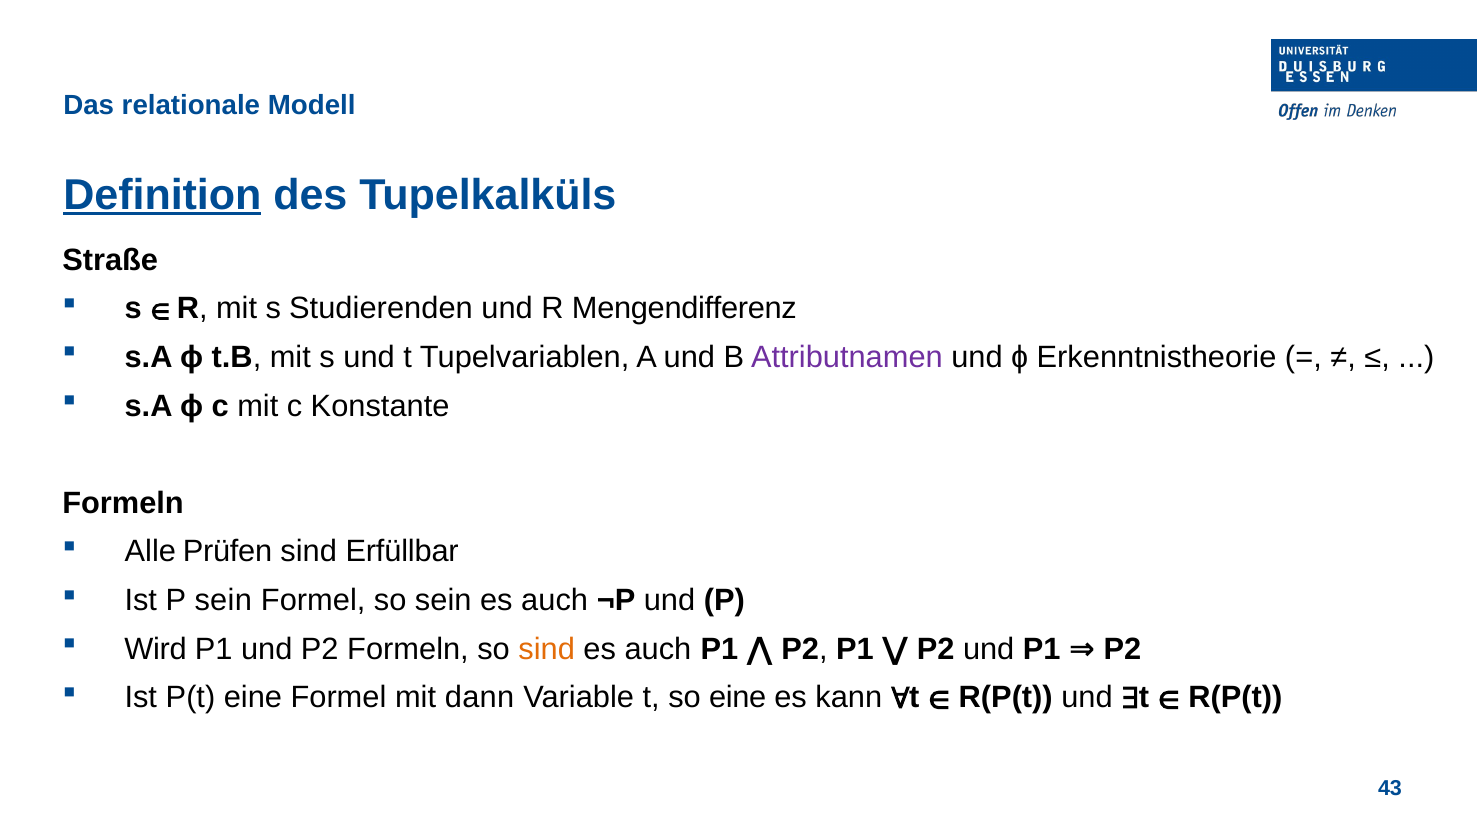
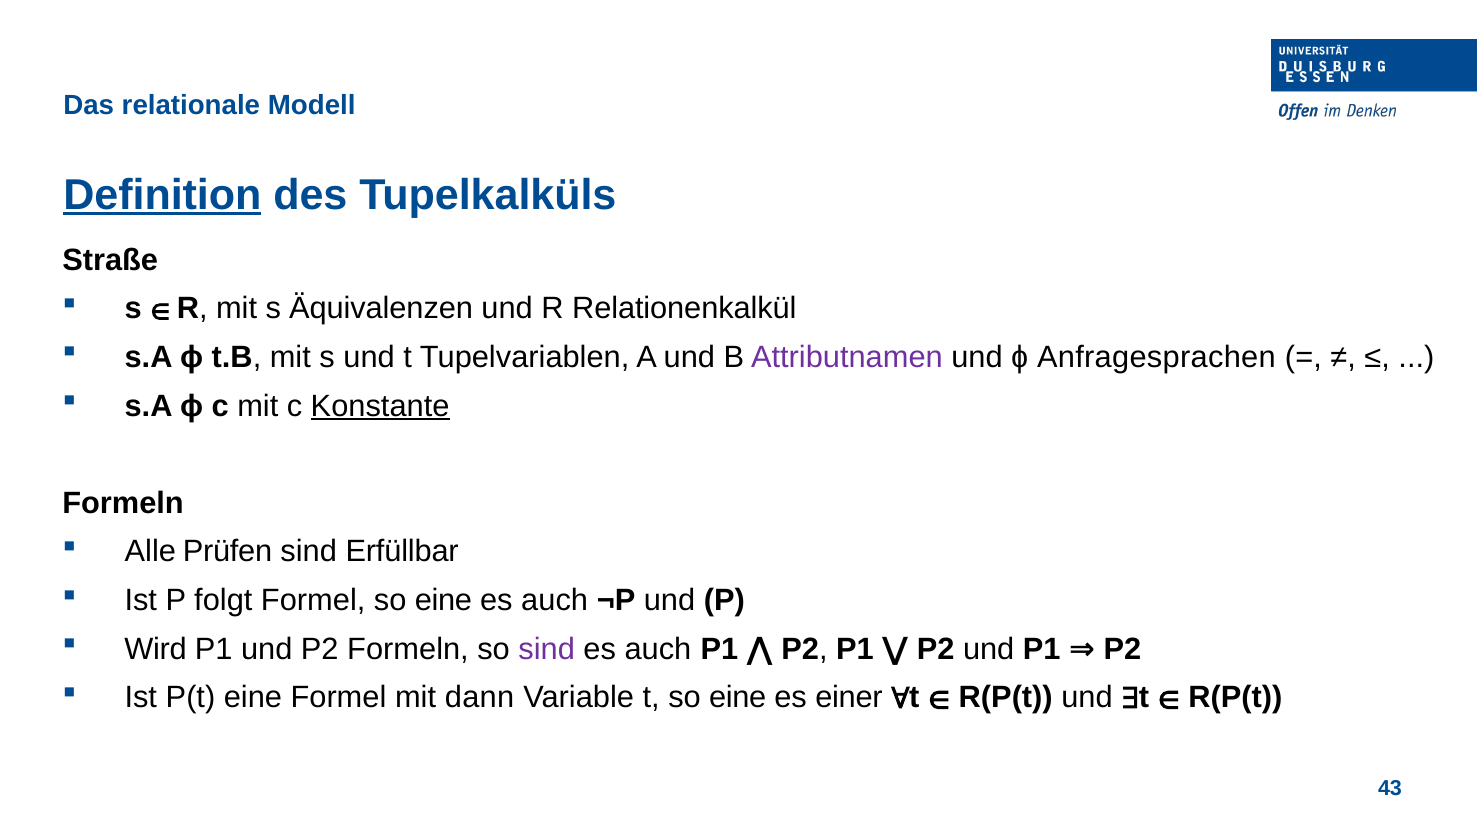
Studierenden: Studierenden -> Äquivalenzen
Mengendifferenz: Mengendifferenz -> Relationenkalkül
Erkenntnistheorie: Erkenntnistheorie -> Anfragesprachen
Konstante underline: none -> present
P sein: sein -> folgt
Formel so sein: sein -> eine
sind at (547, 649) colour: orange -> purple
kann: kann -> einer
